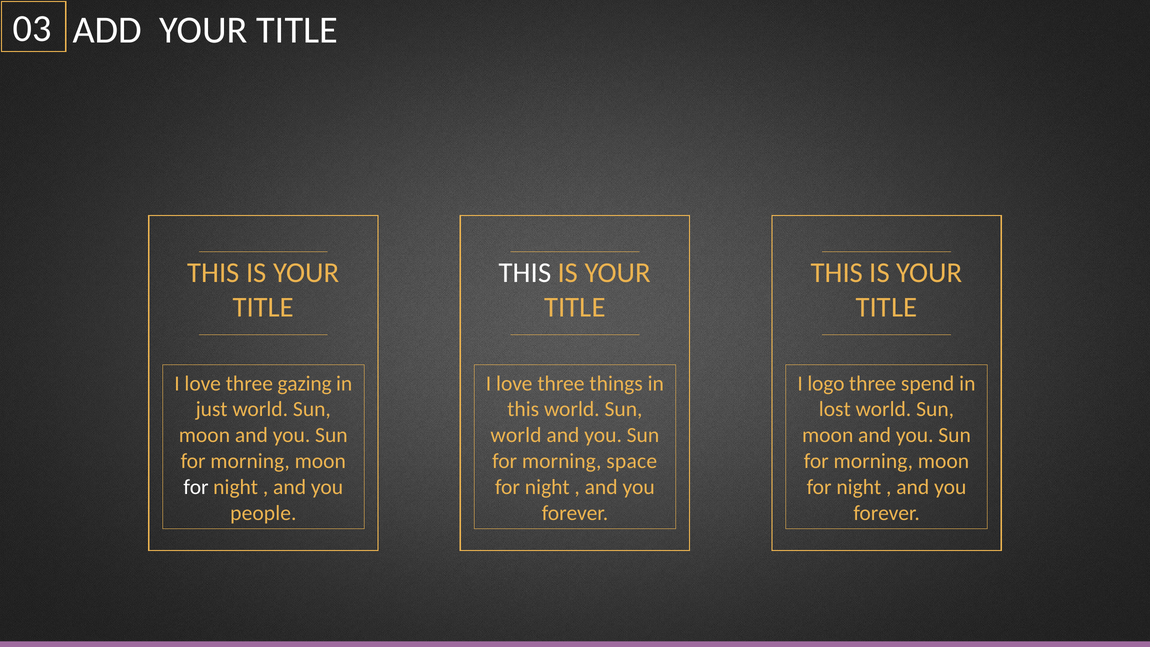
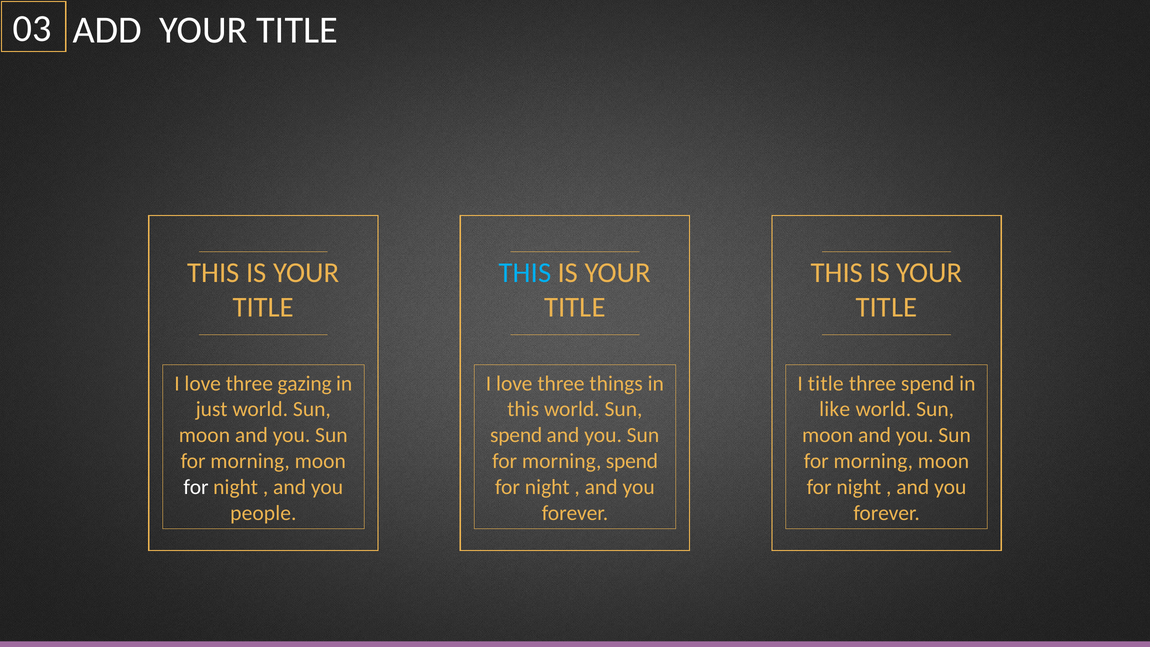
THIS at (525, 273) colour: white -> light blue
I logo: logo -> title
lost: lost -> like
world at (516, 435): world -> spend
morning space: space -> spend
